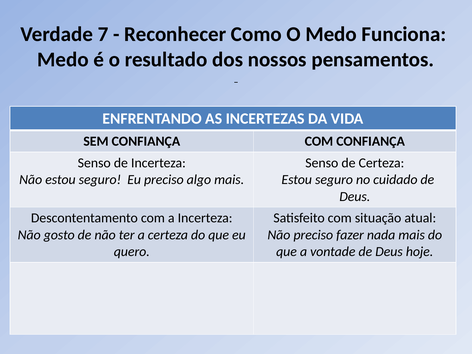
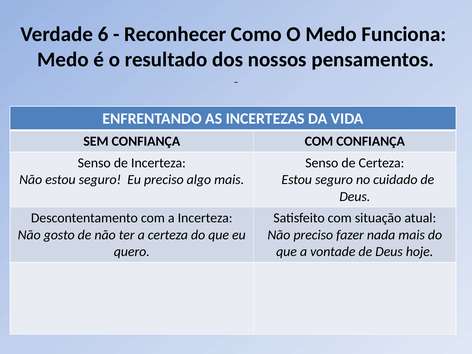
7: 7 -> 6
